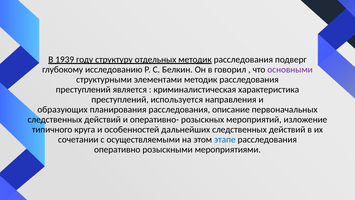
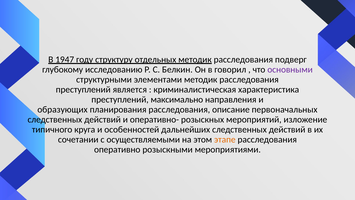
1939: 1939 -> 1947
используется: используется -> максимально
этапе colour: blue -> orange
